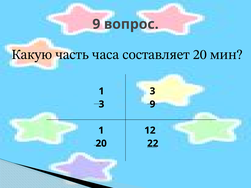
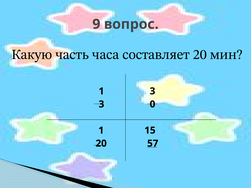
3 9: 9 -> 0
12: 12 -> 15
22: 22 -> 57
